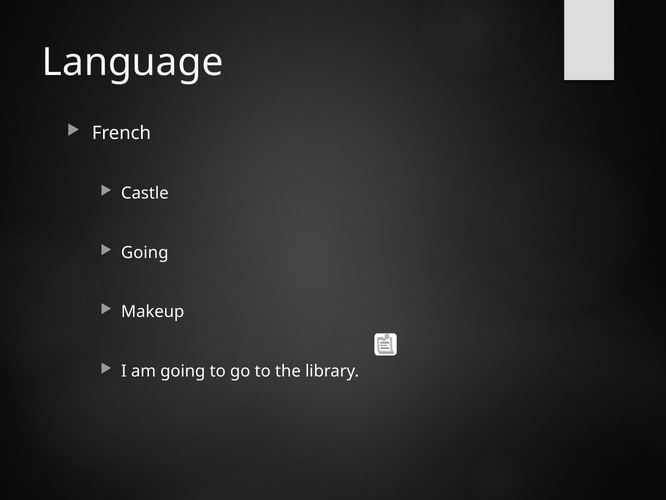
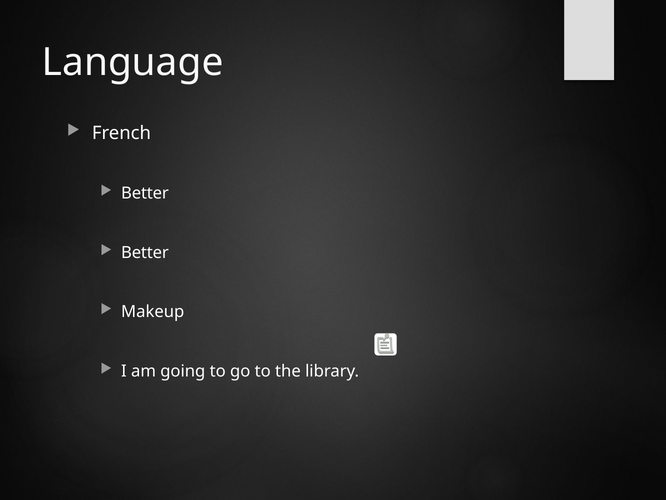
Castle at (145, 193): Castle -> Better
Going at (145, 252): Going -> Better
